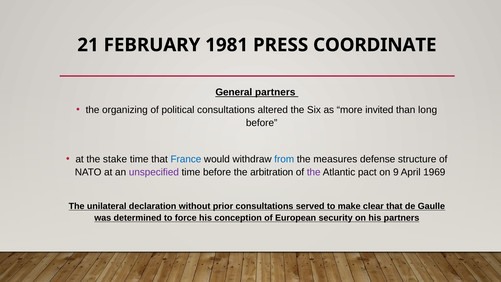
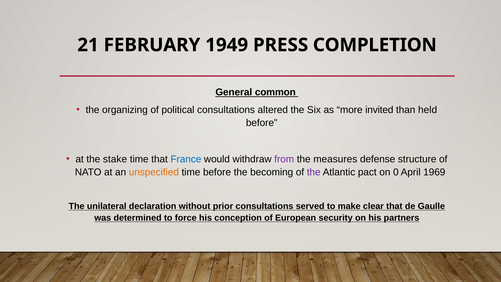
1981: 1981 -> 1949
COORDINATE: COORDINATE -> COMPLETION
General partners: partners -> common
long: long -> held
from colour: blue -> purple
unspecified colour: purple -> orange
arbitration: arbitration -> becoming
9: 9 -> 0
